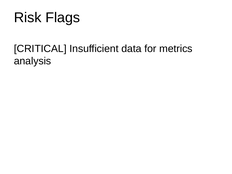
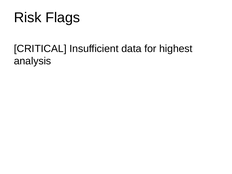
metrics: metrics -> highest
